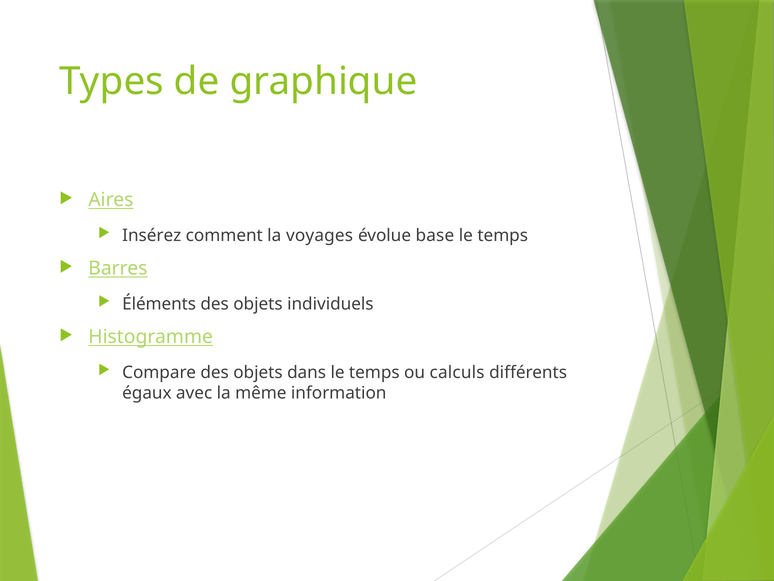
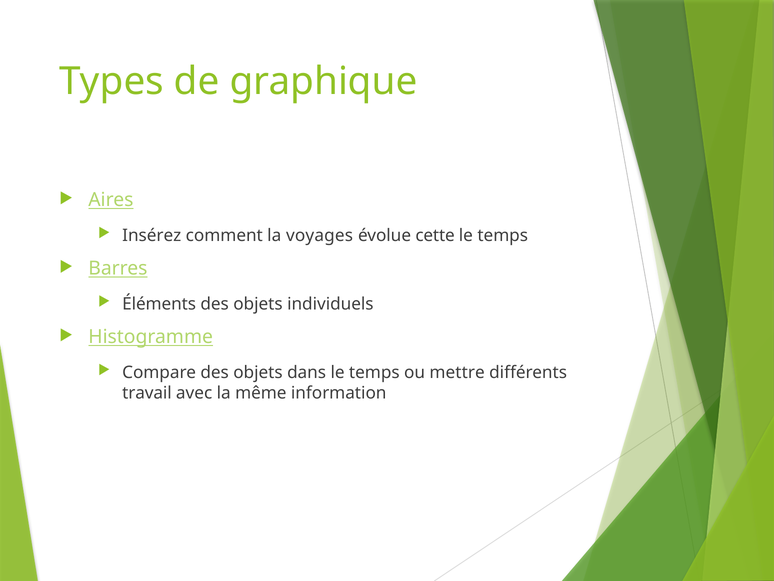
base: base -> cette
calculs: calculs -> mettre
égaux: égaux -> travail
